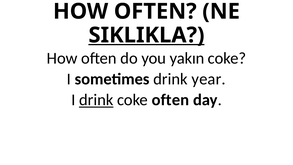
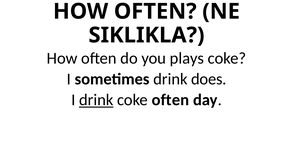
SIKLIKLA underline: present -> none
yakın: yakın -> plays
year: year -> does
